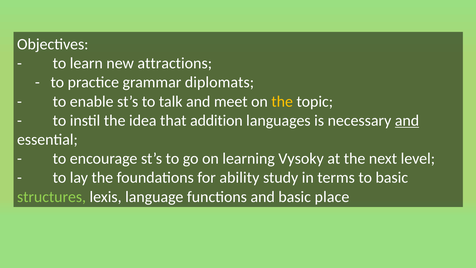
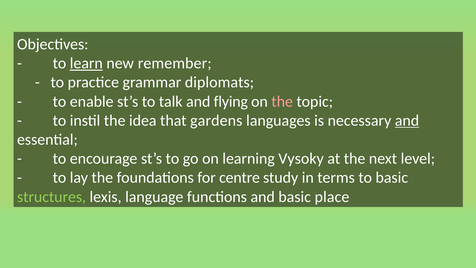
learn underline: none -> present
attractions: attractions -> remember
meet: meet -> flying
the at (282, 101) colour: yellow -> pink
addition: addition -> gardens
ability: ability -> centre
